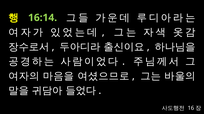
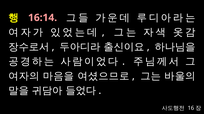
16:14 colour: light green -> pink
